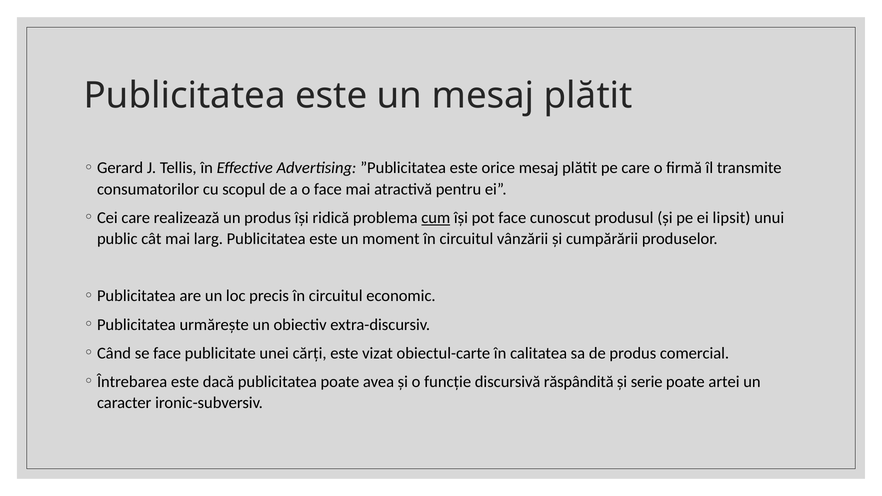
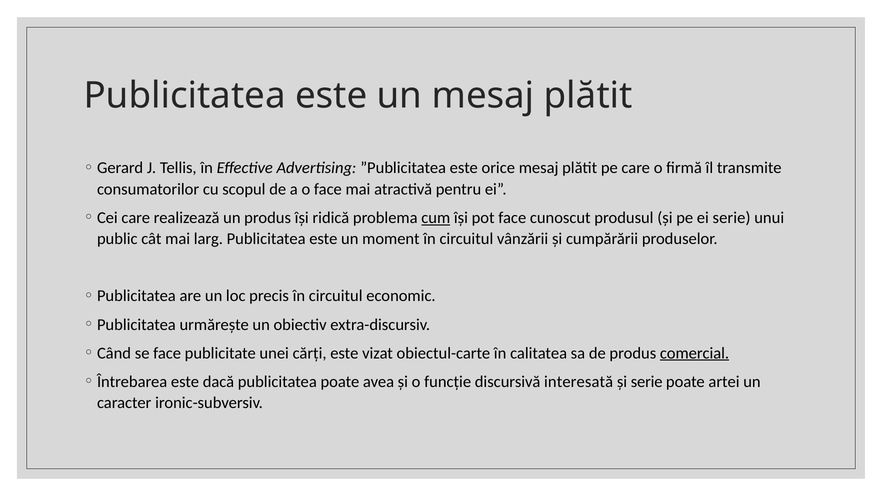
ei lipsit: lipsit -> serie
comercial underline: none -> present
răspândită: răspândită -> interesată
